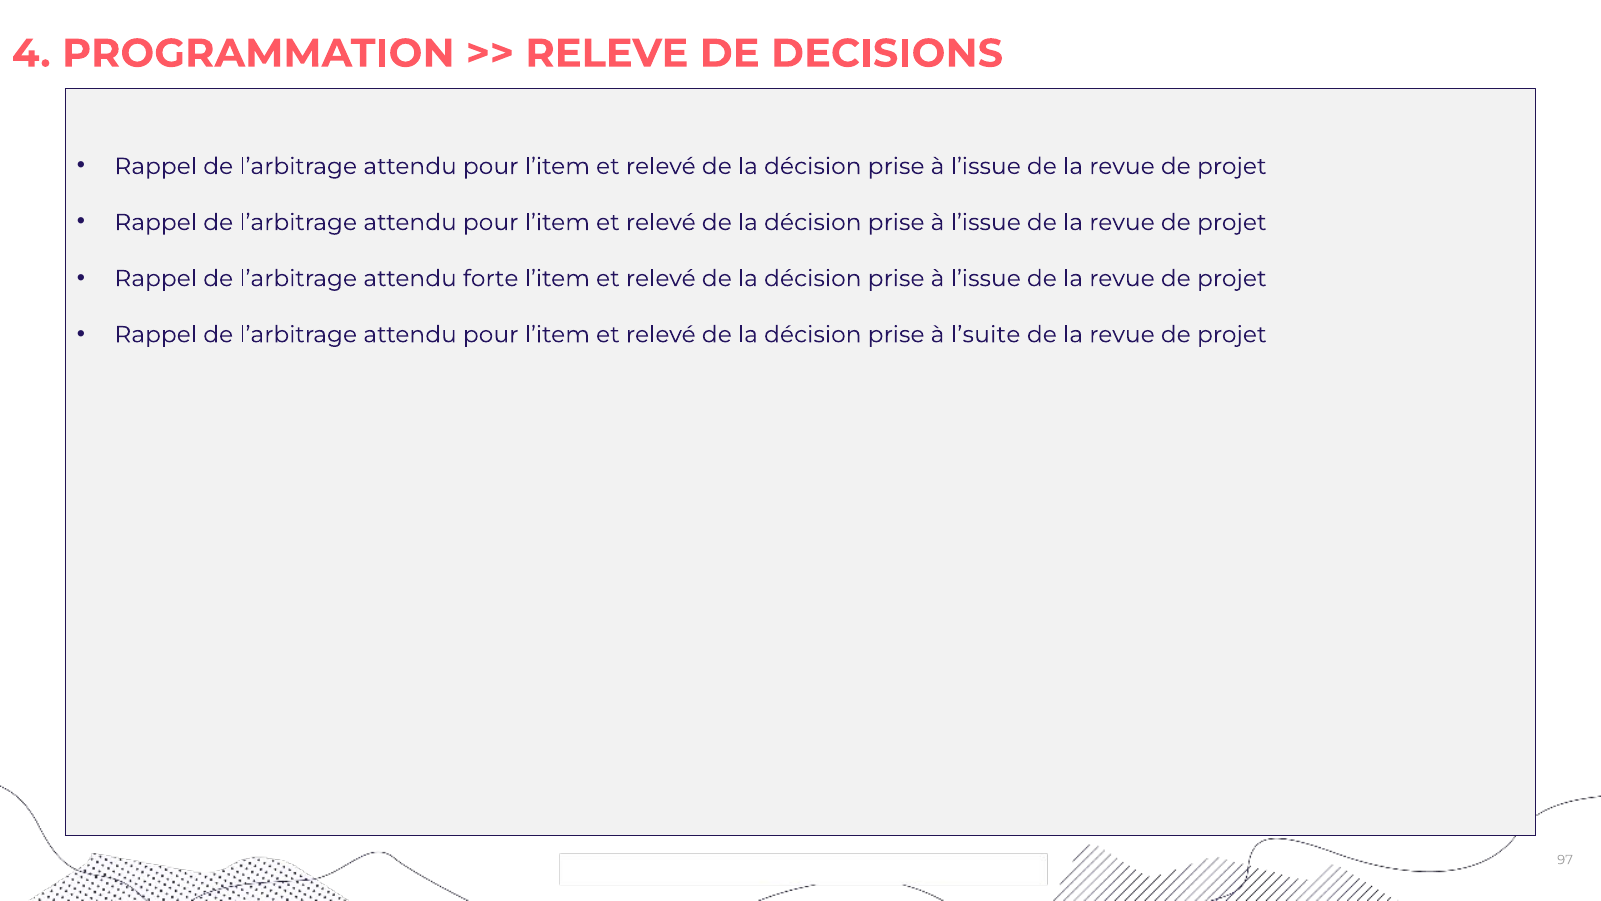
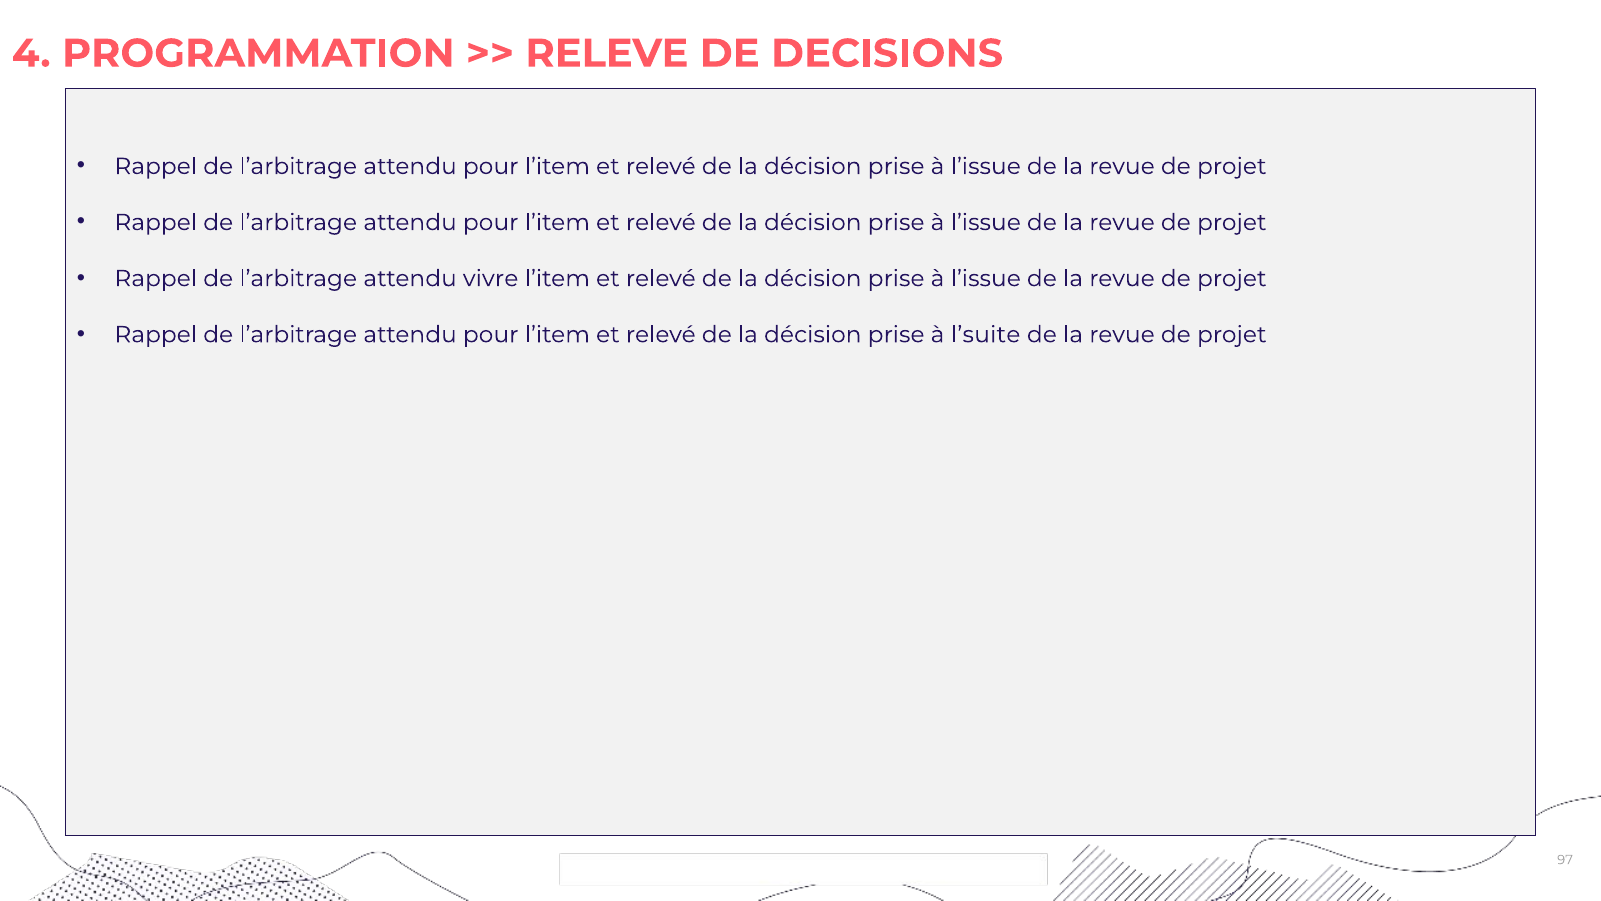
forte: forte -> vivre
